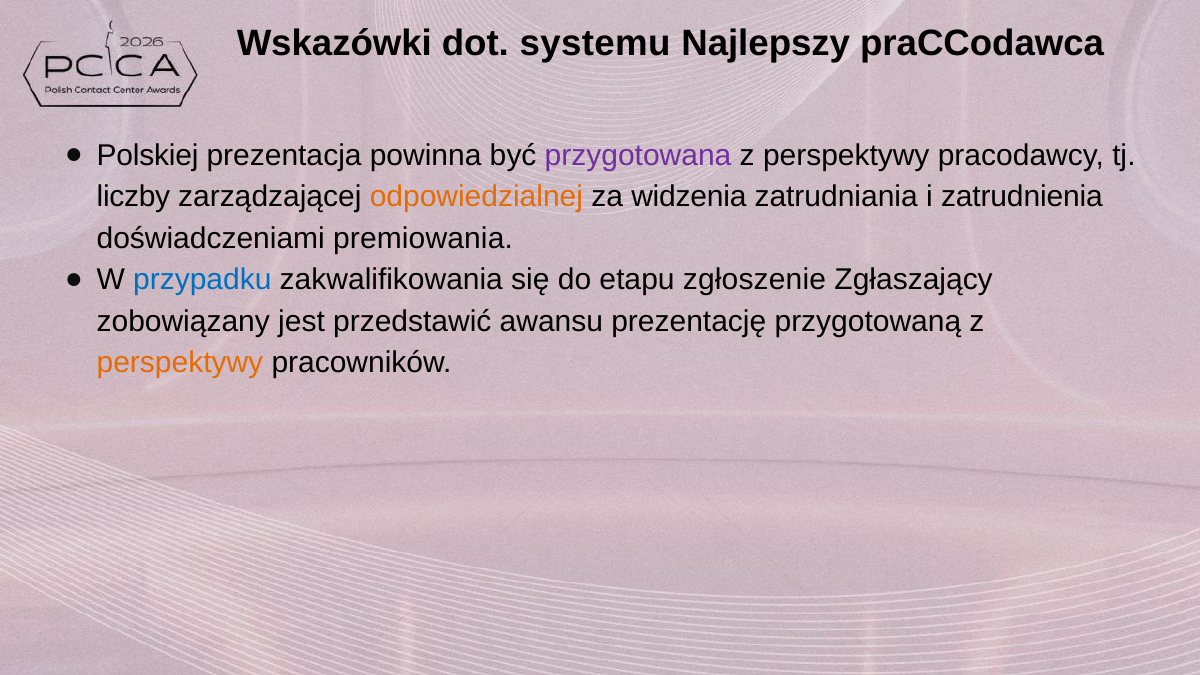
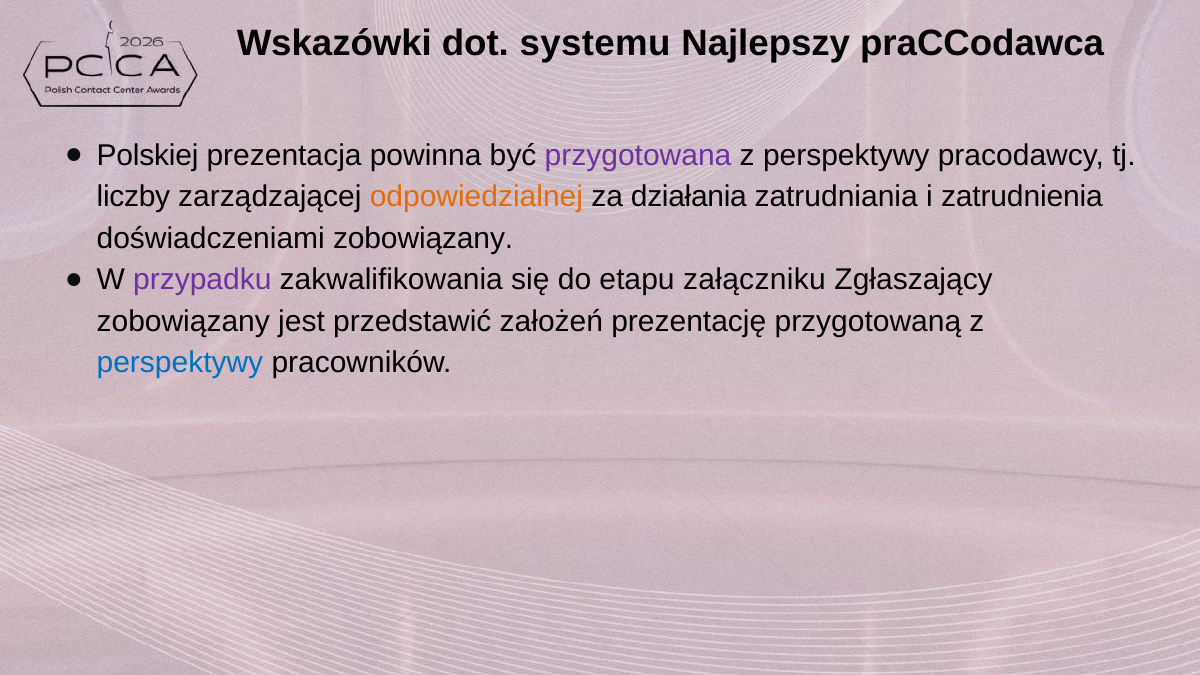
widzenia: widzenia -> działania
doświadczeniami premiowania: premiowania -> zobowiązany
przypadku colour: blue -> purple
zgłoszenie: zgłoszenie -> załączniku
awansu: awansu -> założeń
perspektywy at (180, 363) colour: orange -> blue
